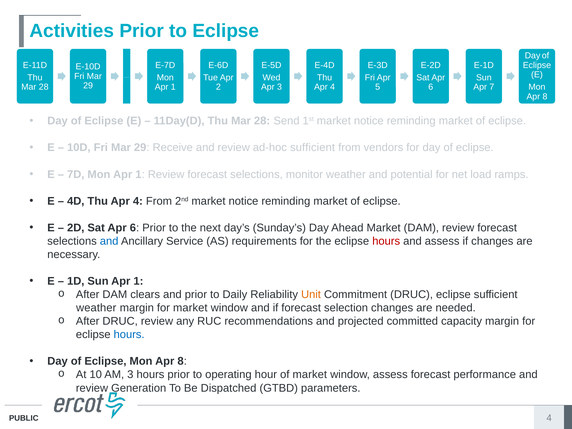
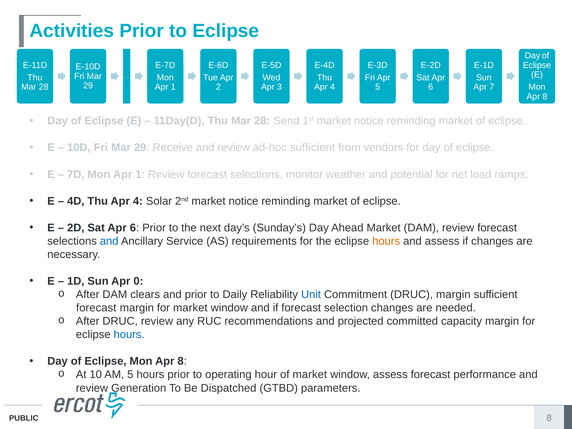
4 From: From -> Solar
hours at (386, 241) colour: red -> orange
Sun Apr 1: 1 -> 0
Unit colour: orange -> blue
DRUC eclipse: eclipse -> margin
weather at (96, 308): weather -> forecast
AM 3: 3 -> 5
4 at (549, 418): 4 -> 8
